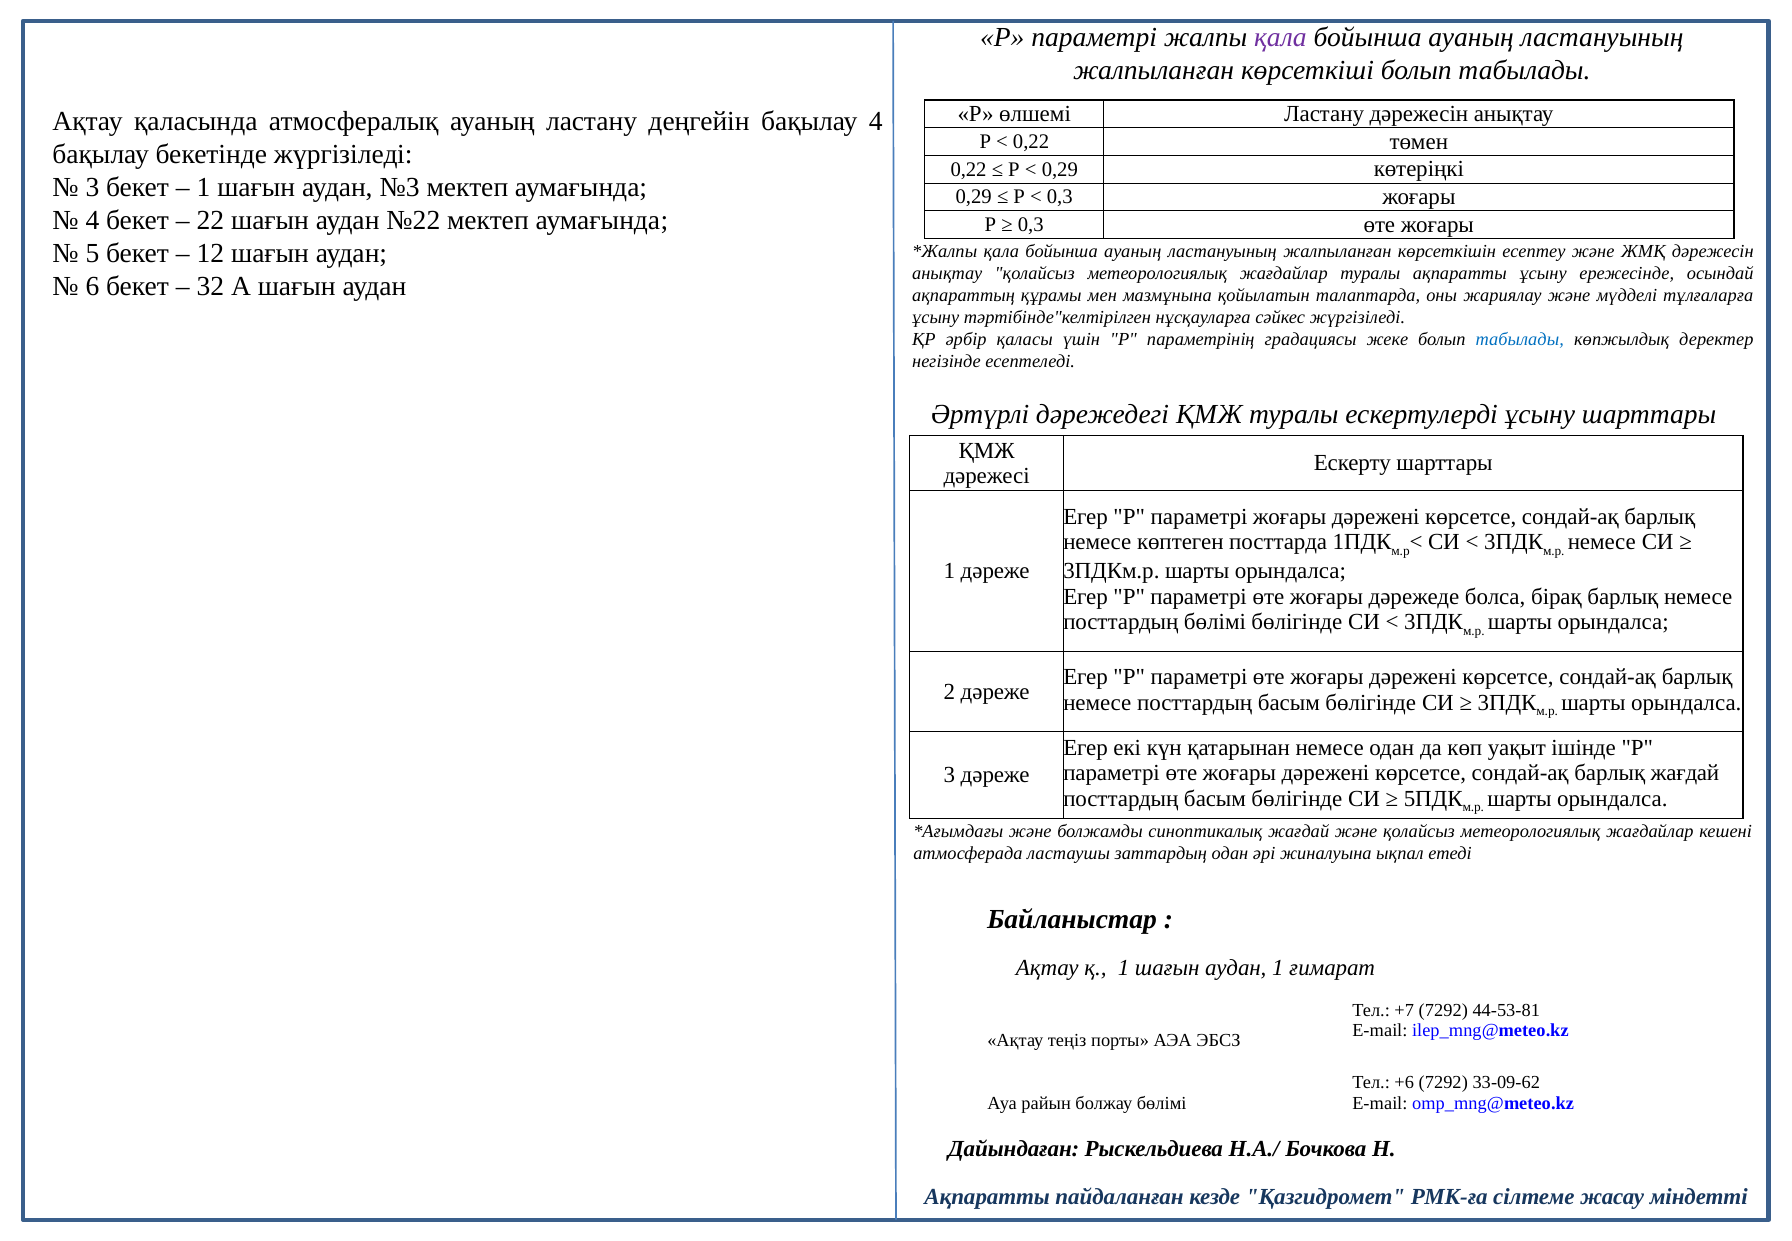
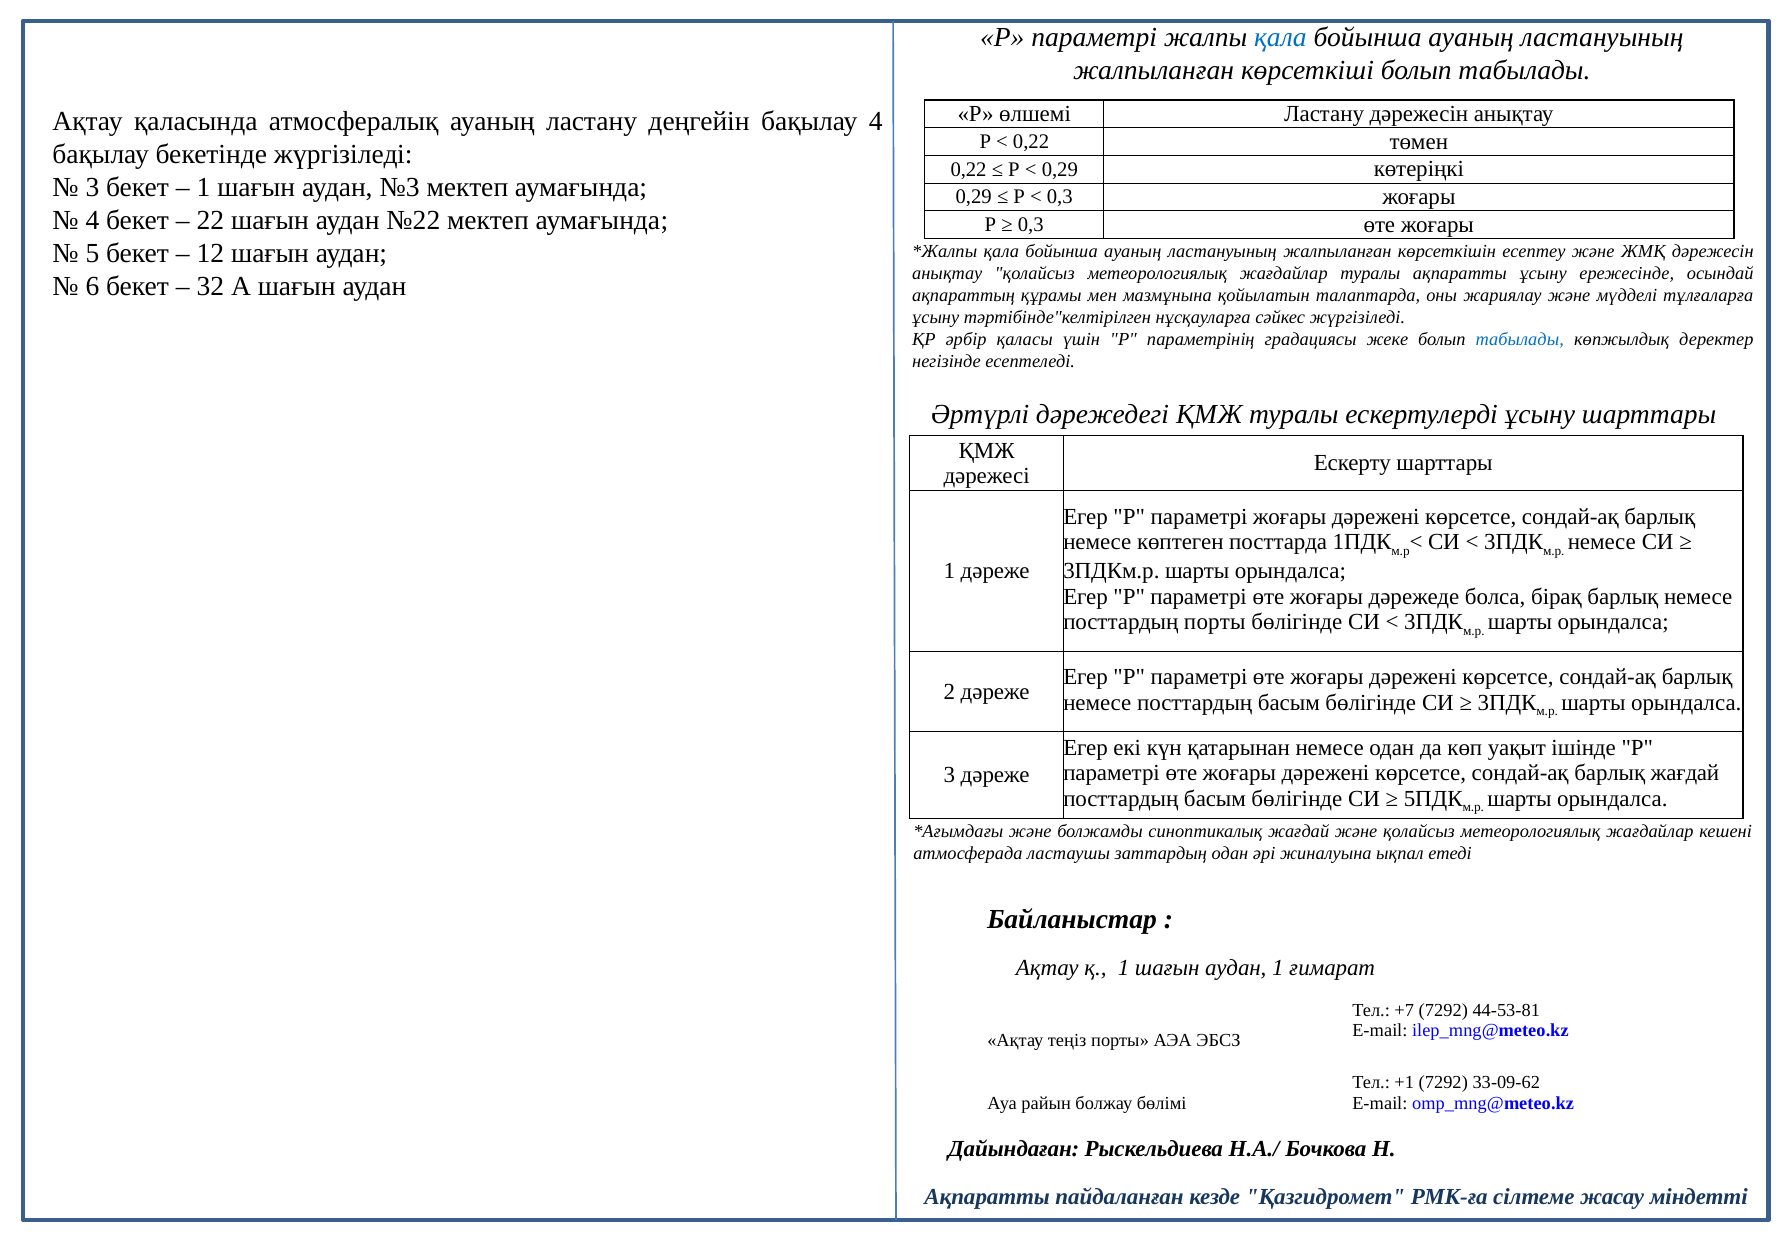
қала at (1280, 38) colour: purple -> blue
посттардың бөлімі: бөлімі -> порты
+6: +6 -> +1
